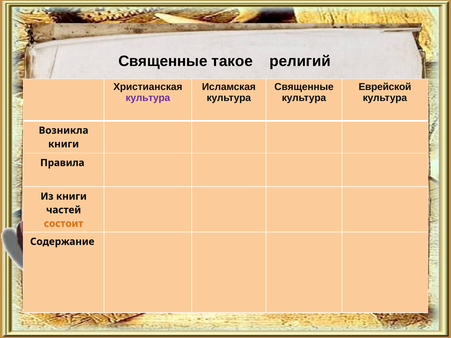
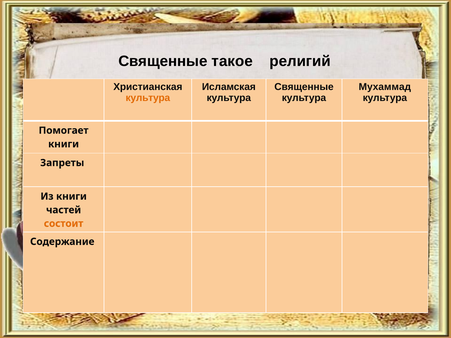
Еврейской: Еврейской -> Мухаммад
культура at (148, 98) colour: purple -> orange
Возникла: Возникла -> Помогает
Правила: Правила -> Запреты
